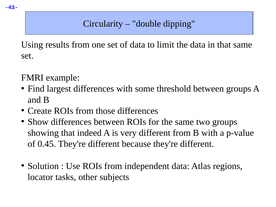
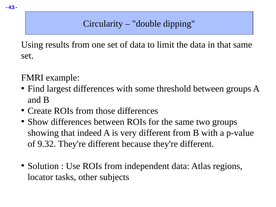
0.45: 0.45 -> 9.32
